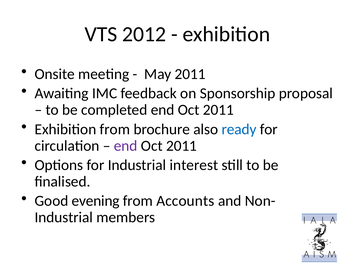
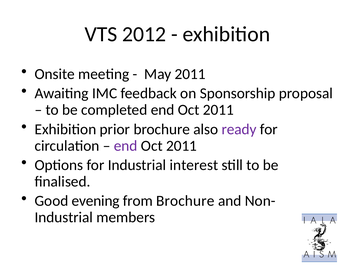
Exhibition from: from -> prior
ready colour: blue -> purple
from Accounts: Accounts -> Brochure
